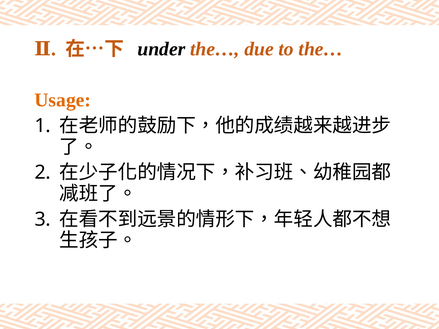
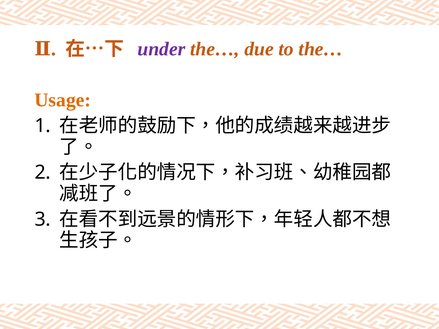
under colour: black -> purple
